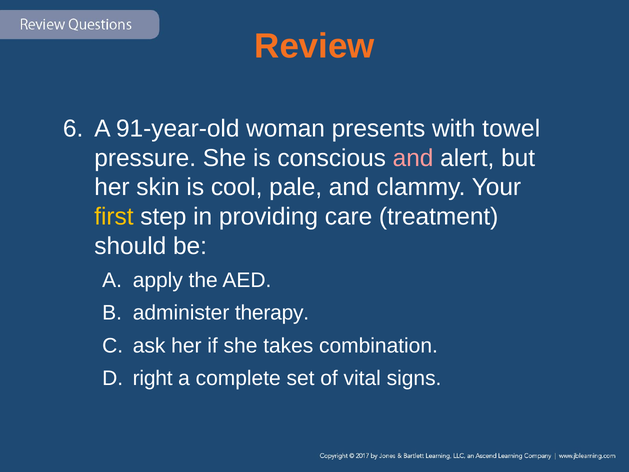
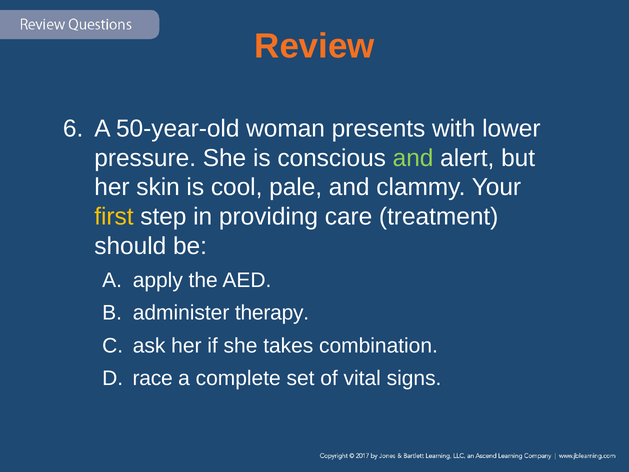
91-year-old: 91-year-old -> 50-year-old
towel: towel -> lower
and at (413, 158) colour: pink -> light green
right: right -> race
